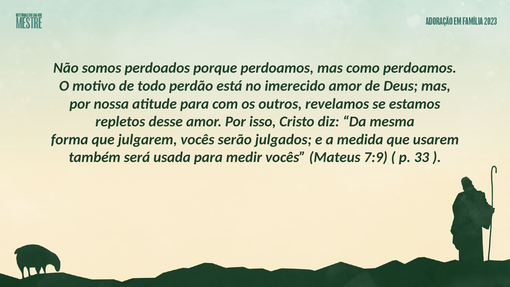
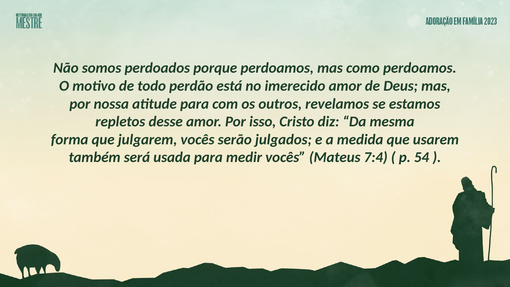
7:9: 7:9 -> 7:4
33: 33 -> 54
